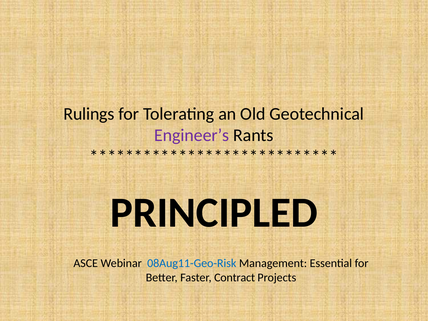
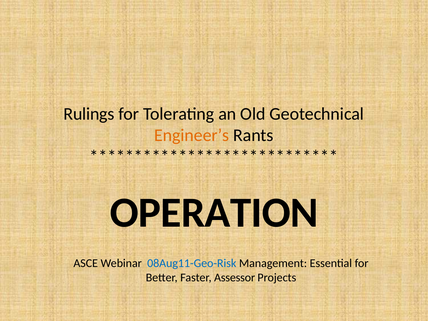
Engineer’s colour: purple -> orange
PRINCIPLED: PRINCIPLED -> OPERATION
Contract: Contract -> Assessor
